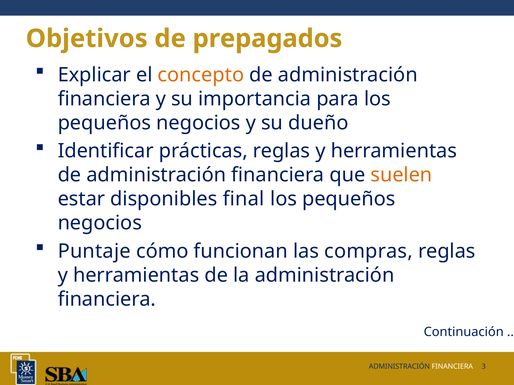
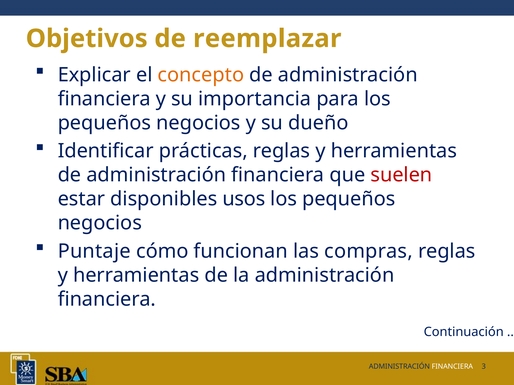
prepagados: prepagados -> reemplazar
suelen colour: orange -> red
final: final -> usos
